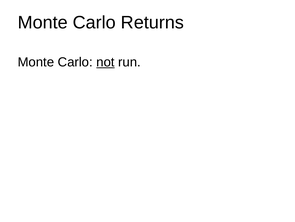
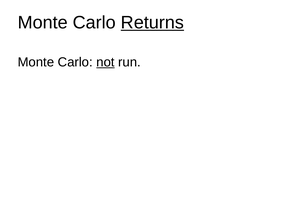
Returns underline: none -> present
